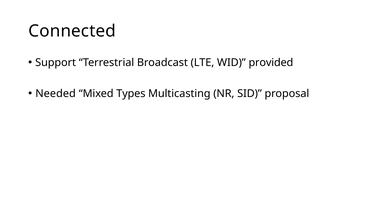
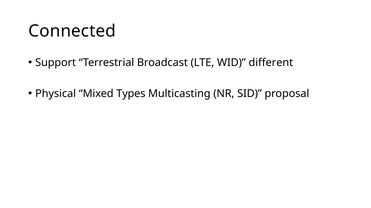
provided: provided -> different
Needed: Needed -> Physical
